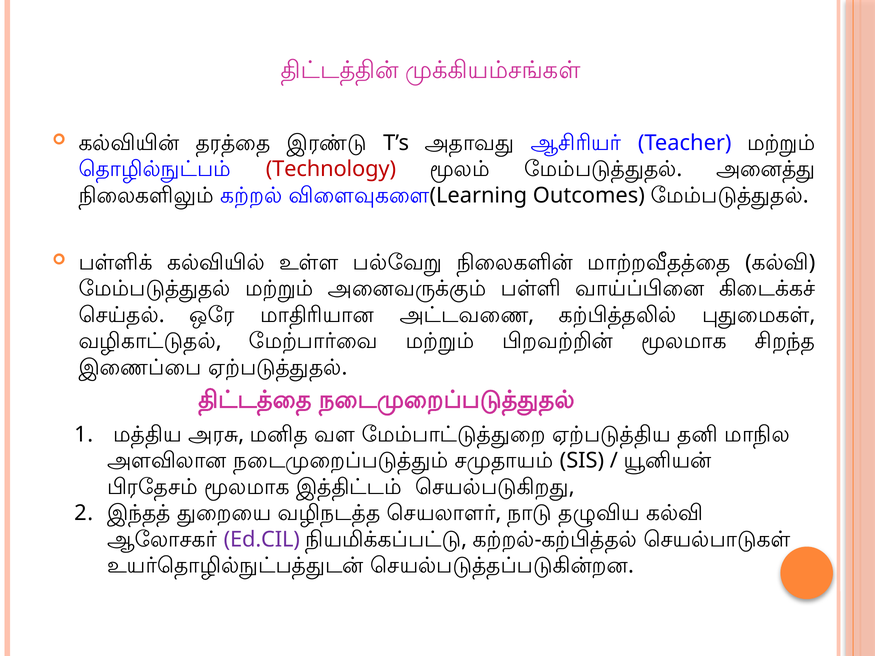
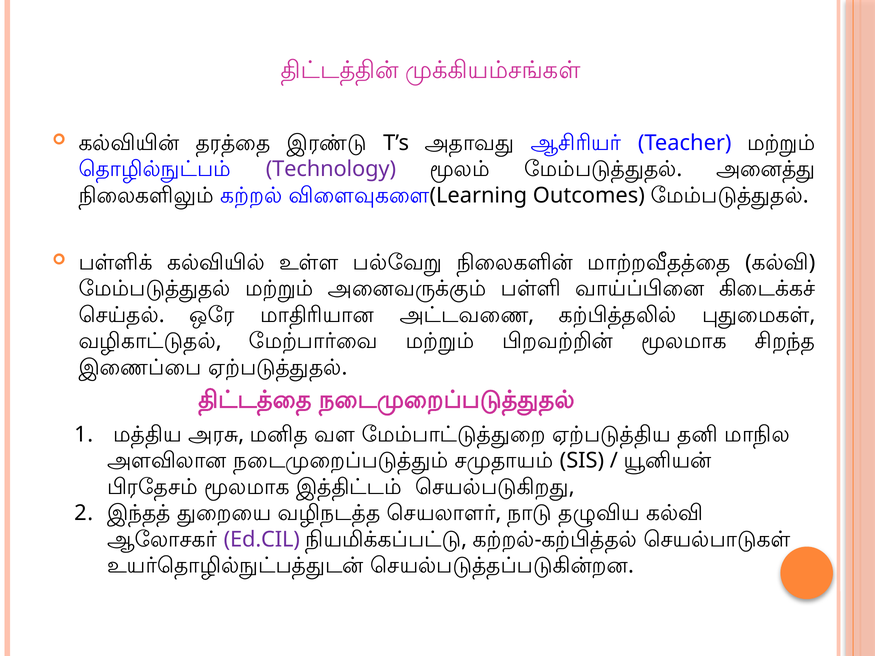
Technology colour: red -> purple
